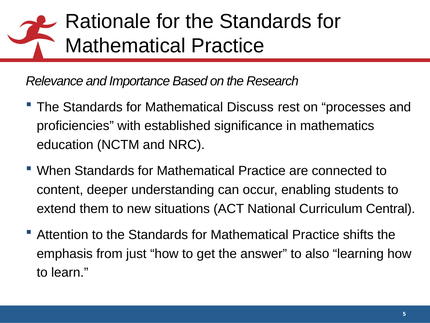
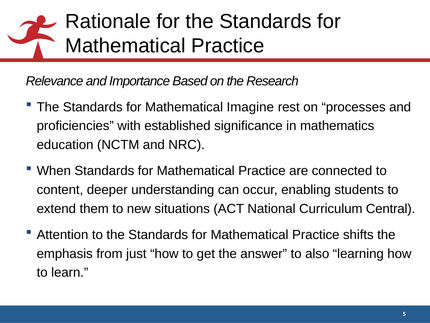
Discuss: Discuss -> Imagine
